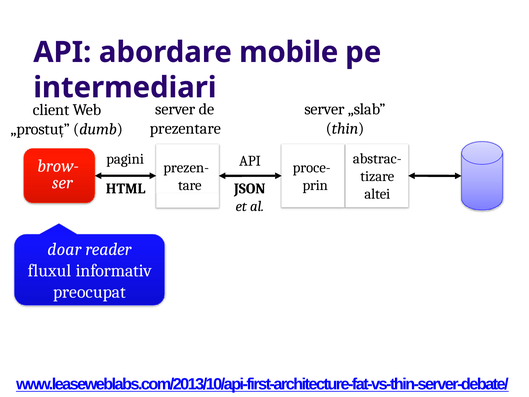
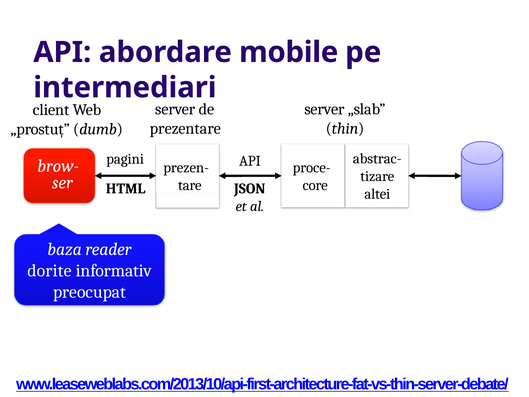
prin: prin -> core
doar: doar -> baza
fluxul: fluxul -> dorite
